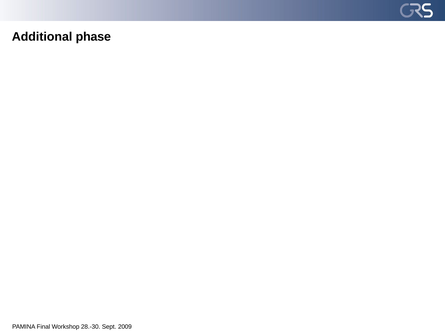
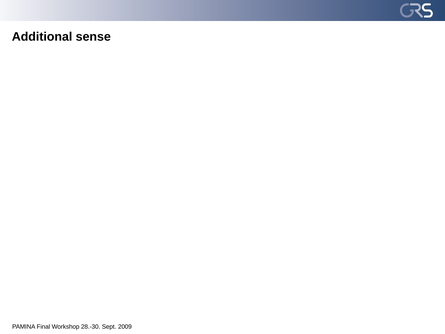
phase: phase -> sense
